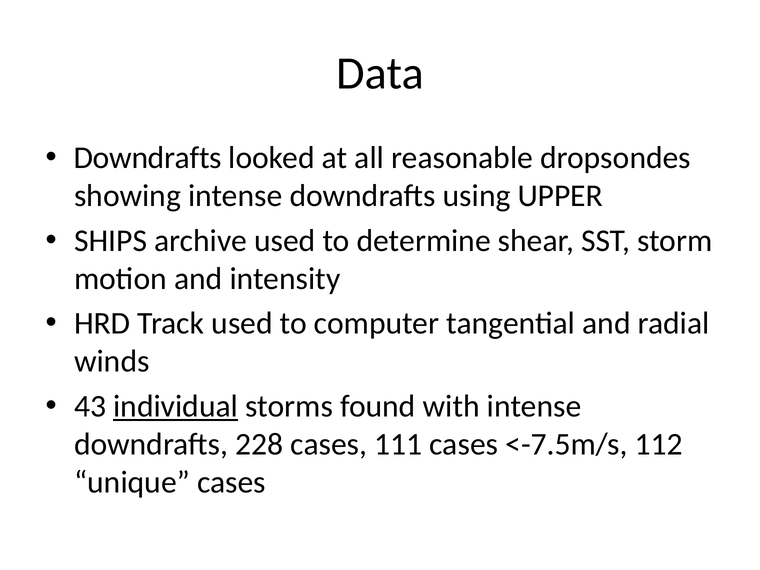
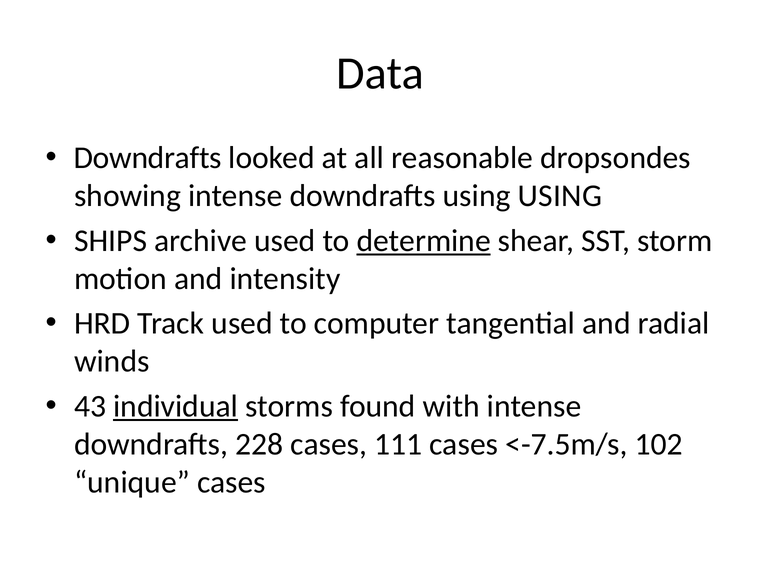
using UPPER: UPPER -> USING
determine underline: none -> present
112: 112 -> 102
